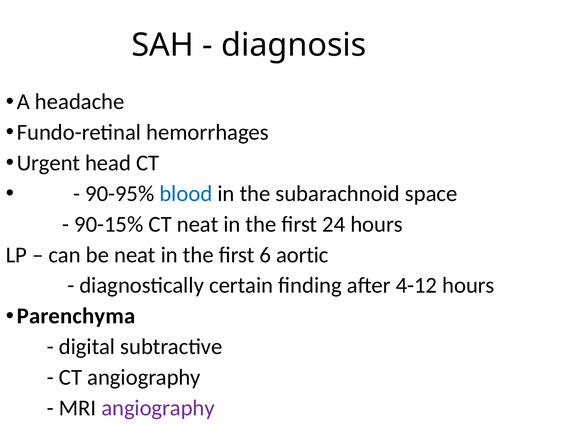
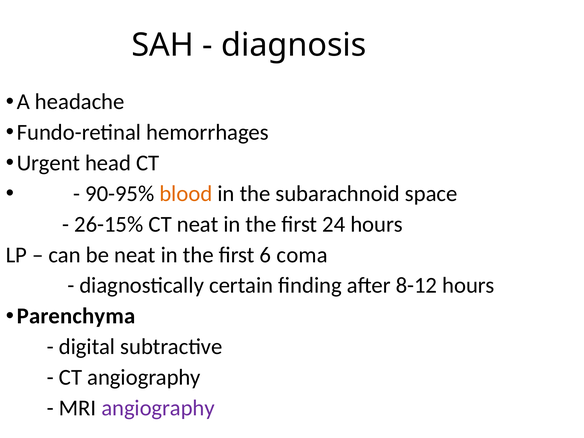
blood colour: blue -> orange
90-15%: 90-15% -> 26-15%
aortic: aortic -> coma
4-12: 4-12 -> 8-12
